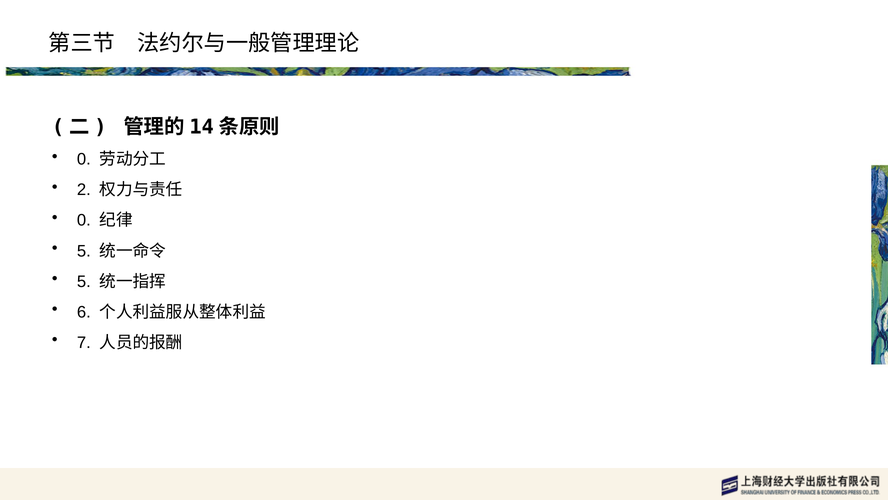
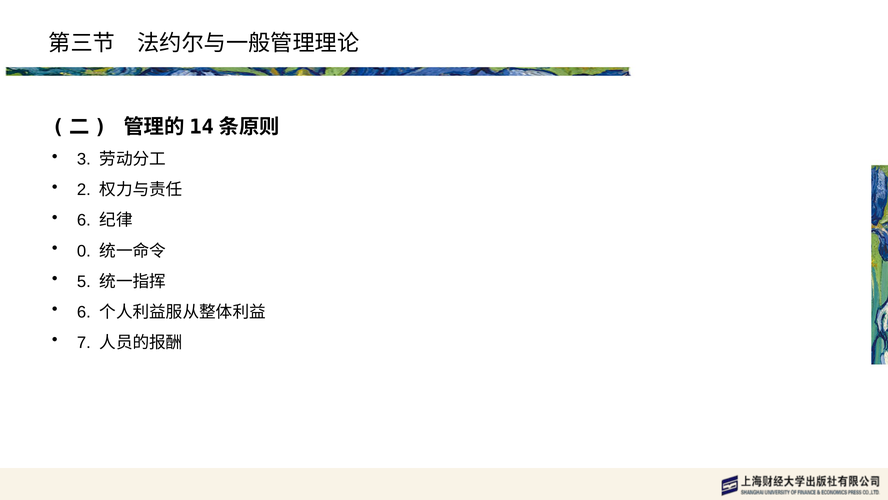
0 at (84, 159): 0 -> 3
0 at (84, 220): 0 -> 6
5 at (84, 251): 5 -> 0
